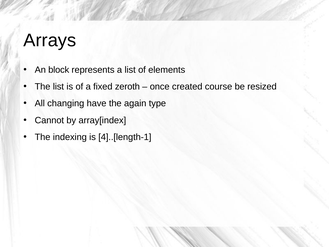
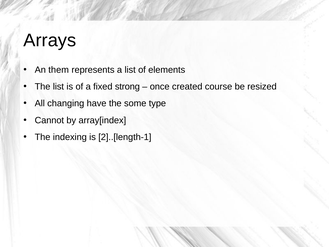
block: block -> them
zeroth: zeroth -> strong
again: again -> some
4]..[length-1: 4]..[length-1 -> 2]..[length-1
